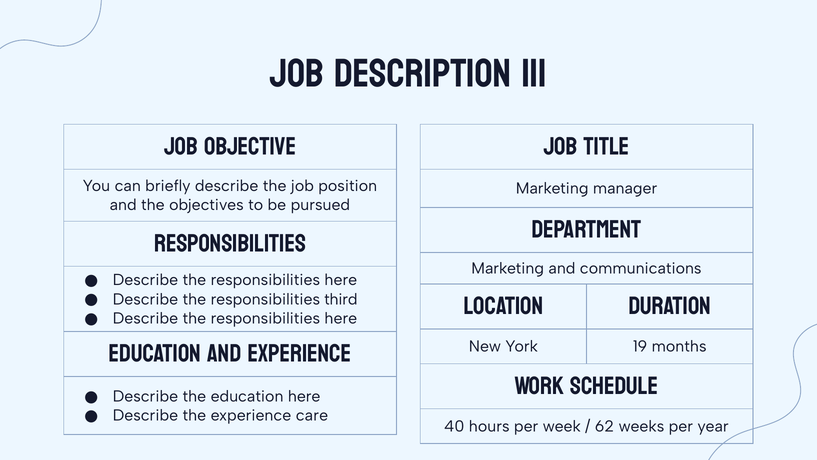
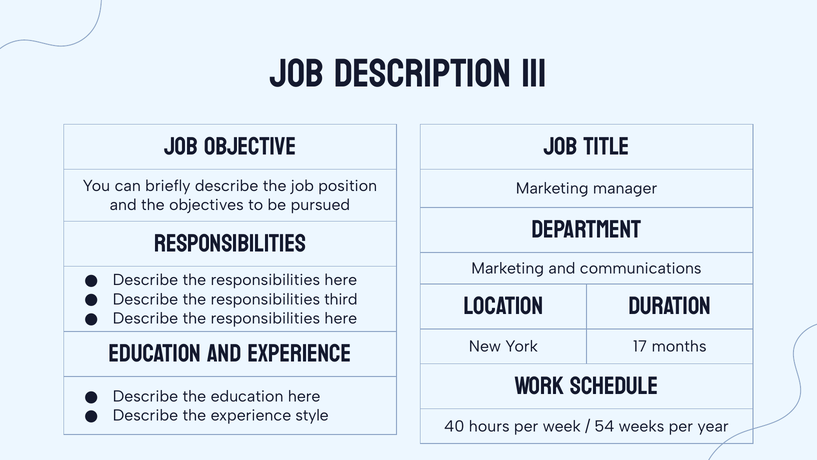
19: 19 -> 17
care: care -> style
62: 62 -> 54
